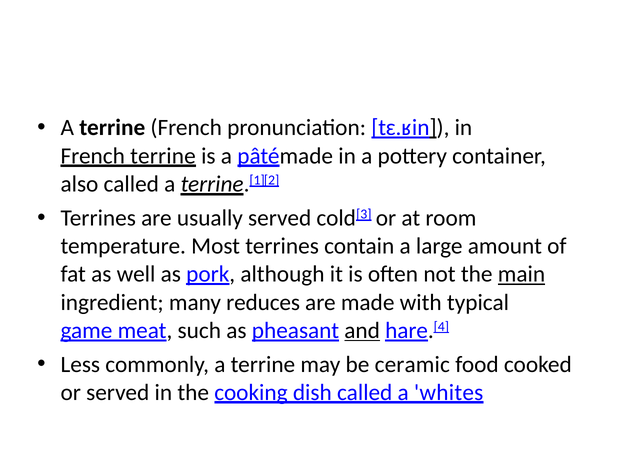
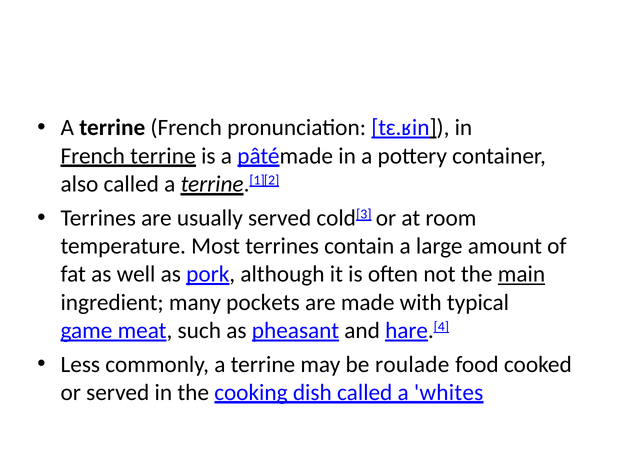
reduces: reduces -> pockets
and underline: present -> none
ceramic: ceramic -> roulade
